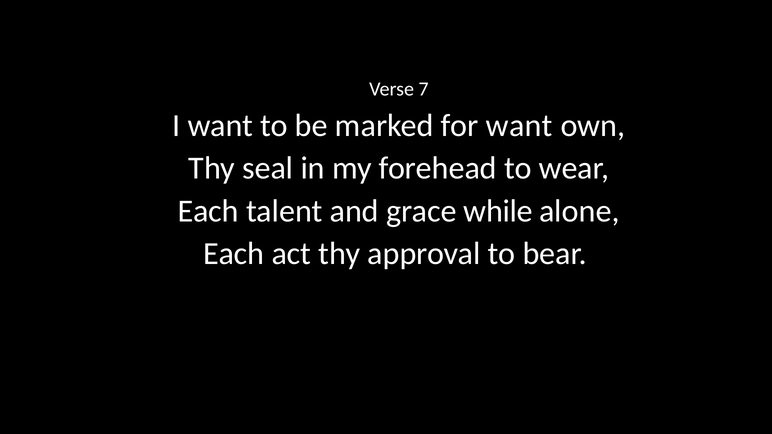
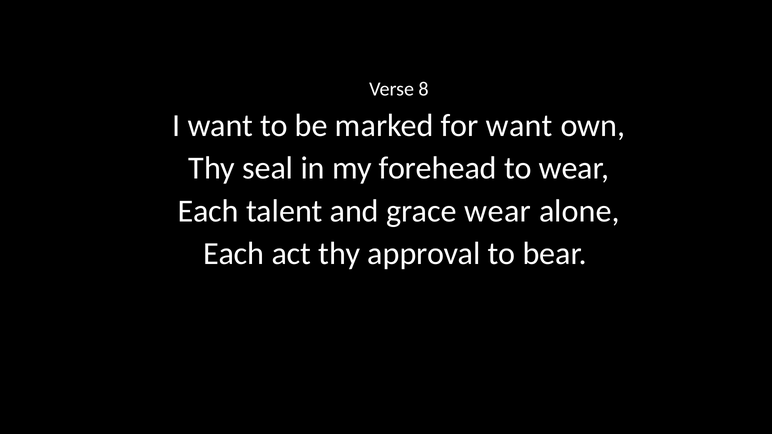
7: 7 -> 8
grace while: while -> wear
